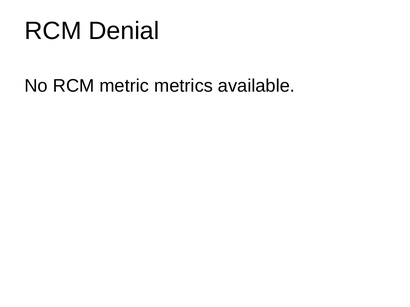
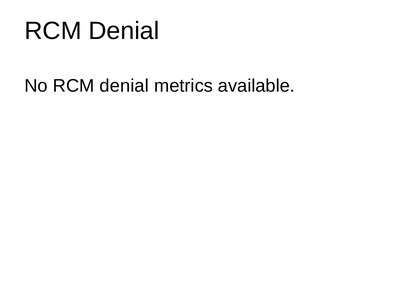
No RCM metric: metric -> denial
